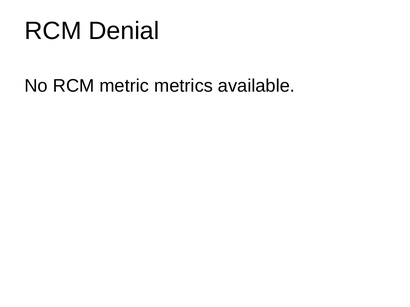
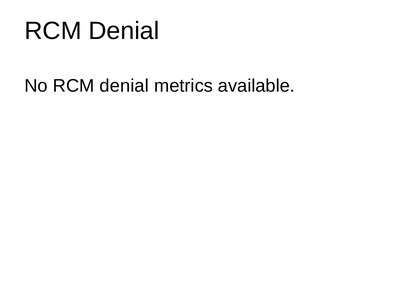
No RCM metric: metric -> denial
